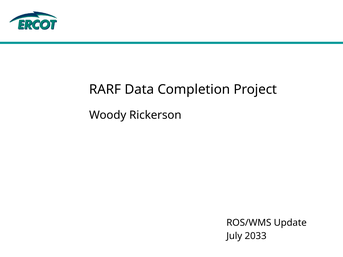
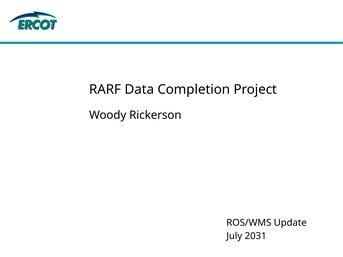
2033: 2033 -> 2031
